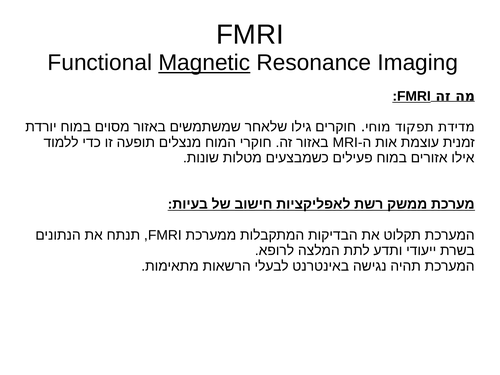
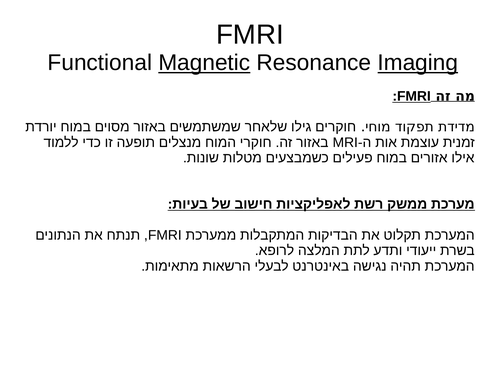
Imaging underline: none -> present
